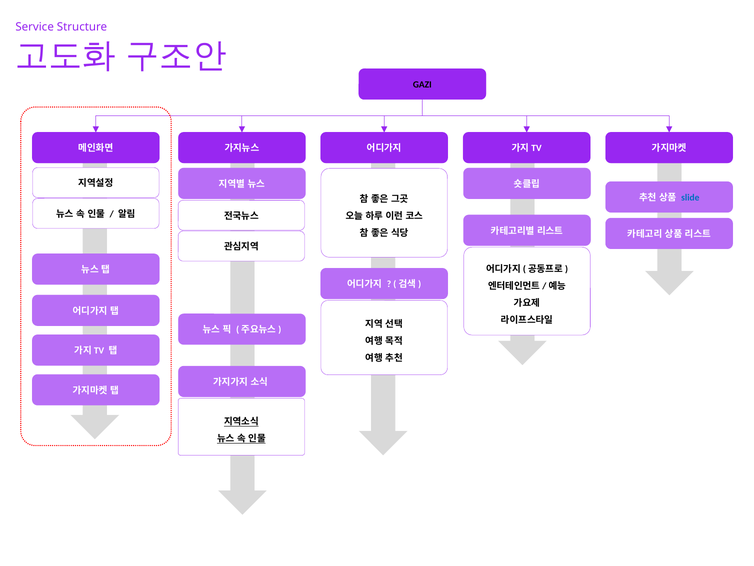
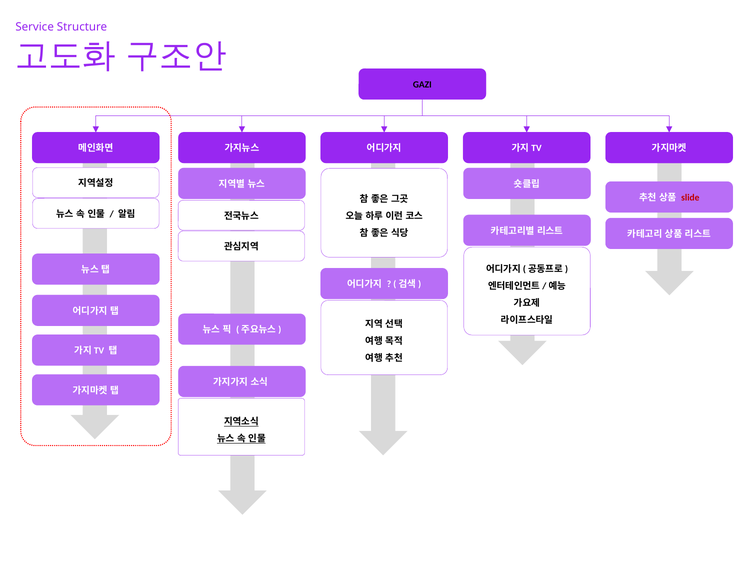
slide colour: blue -> red
